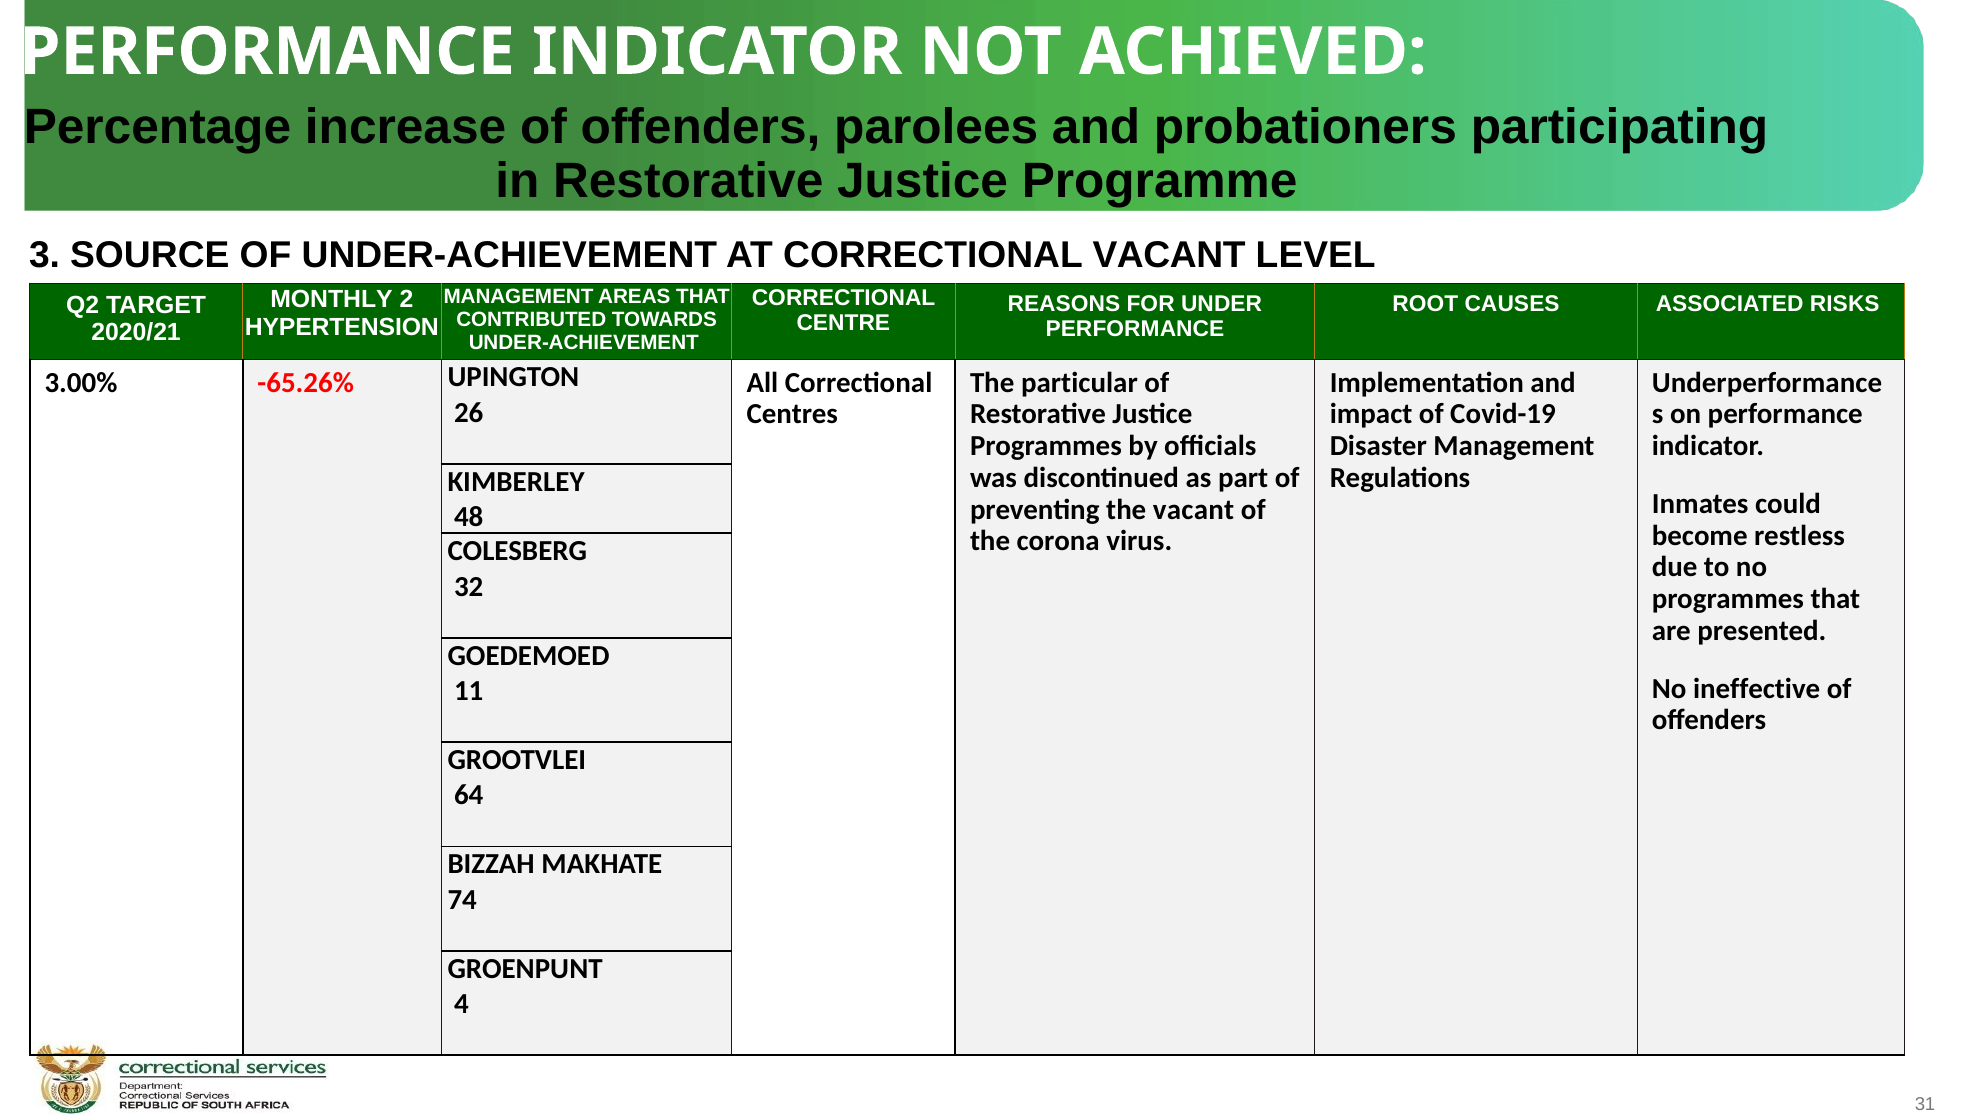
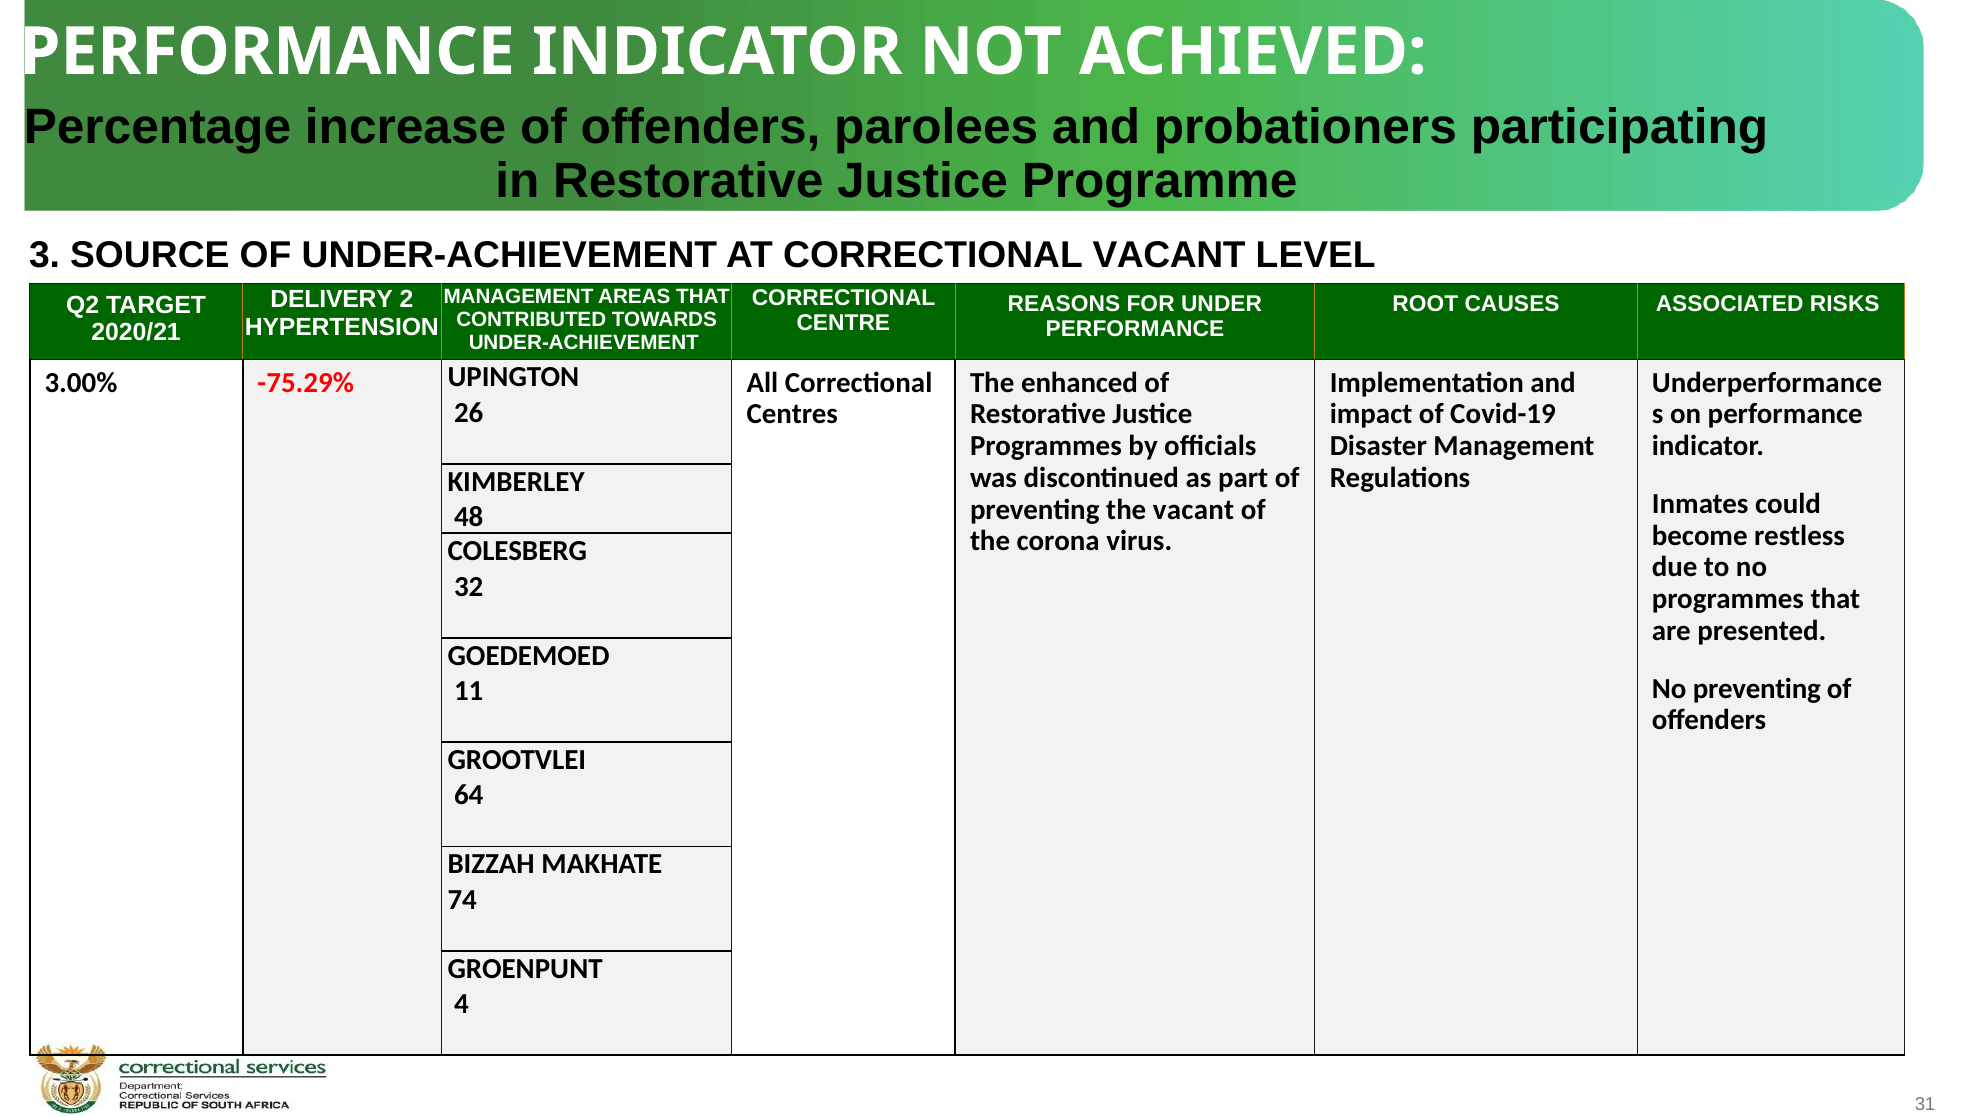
MONTHLY: MONTHLY -> DELIVERY
-65.26%: -65.26% -> -75.29%
particular: particular -> enhanced
No ineffective: ineffective -> preventing
